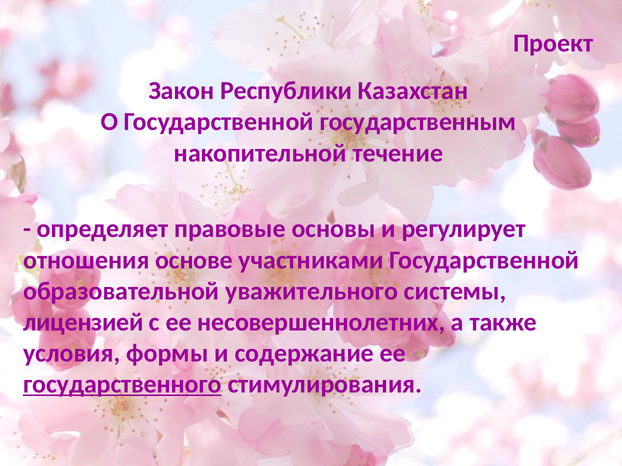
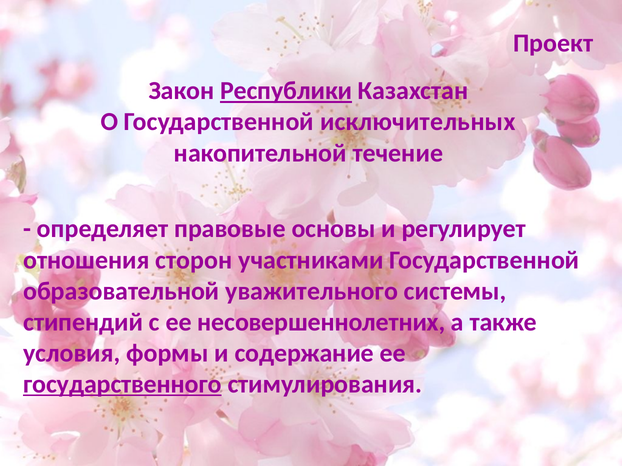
Республики underline: none -> present
государственным: государственным -> исключительных
основе: основе -> сторон
лицензией: лицензией -> стипендий
